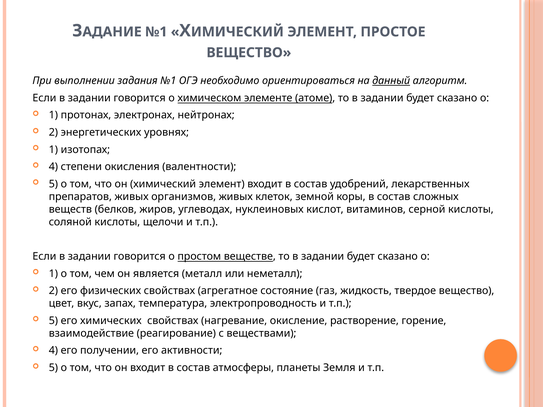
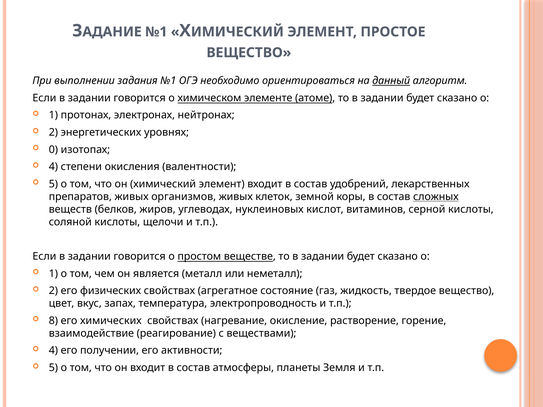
1 at (53, 150): 1 -> 0
сложных underline: none -> present
5 at (53, 321): 5 -> 8
